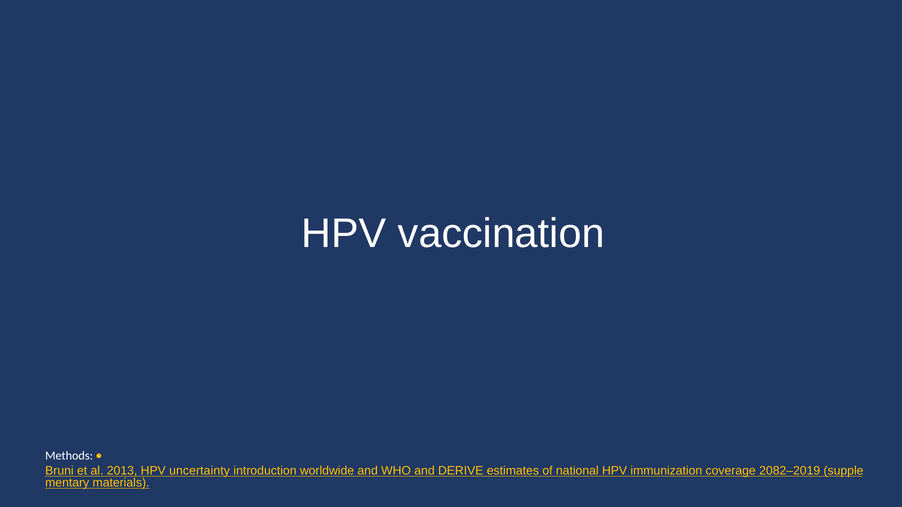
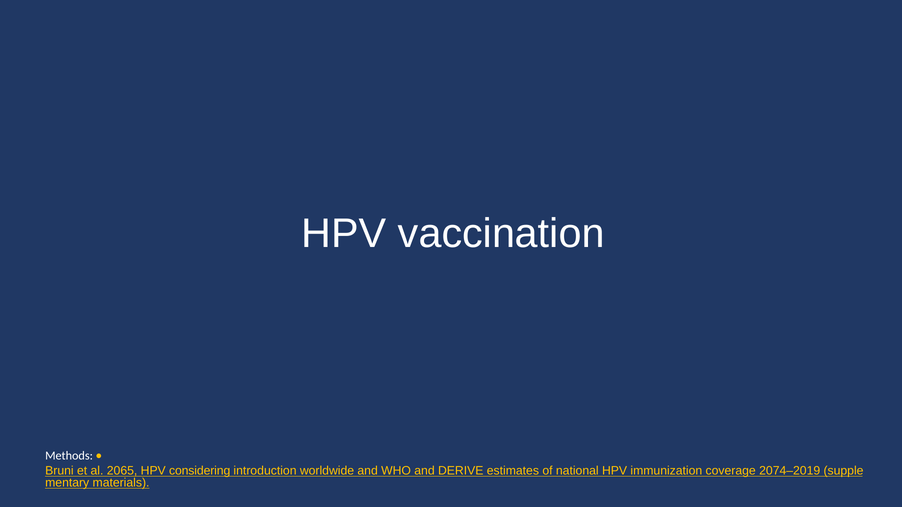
2013: 2013 -> 2065
uncertainty: uncertainty -> considering
2082–2019: 2082–2019 -> 2074–2019
